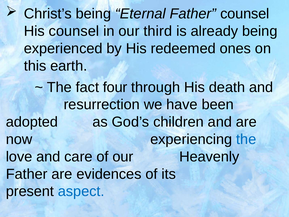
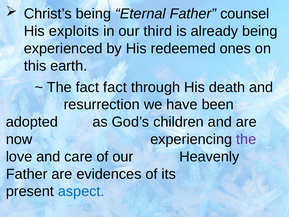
His counsel: counsel -> exploits
fact four: four -> fact
the at (246, 139) colour: blue -> purple
